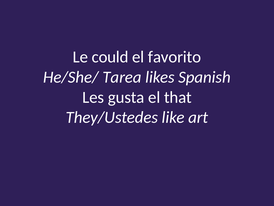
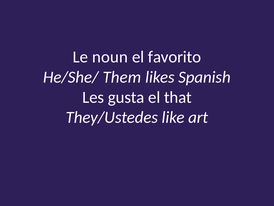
could: could -> noun
Tarea: Tarea -> Them
